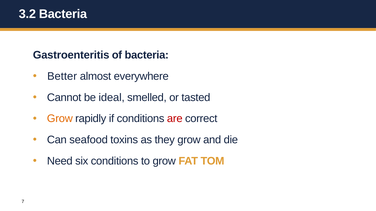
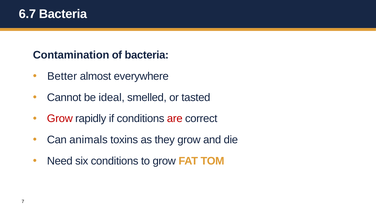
3.2: 3.2 -> 6.7
Gastroenteritis: Gastroenteritis -> Contamination
Grow at (60, 119) colour: orange -> red
seafood: seafood -> animals
